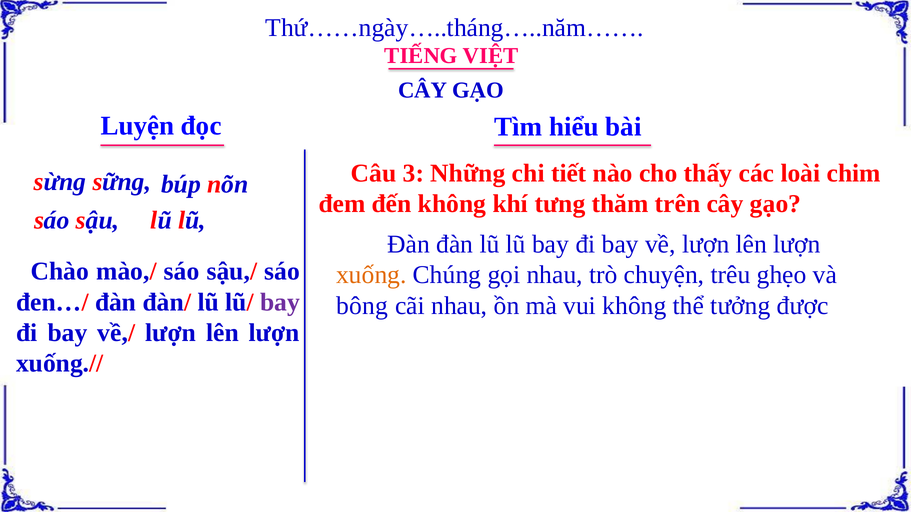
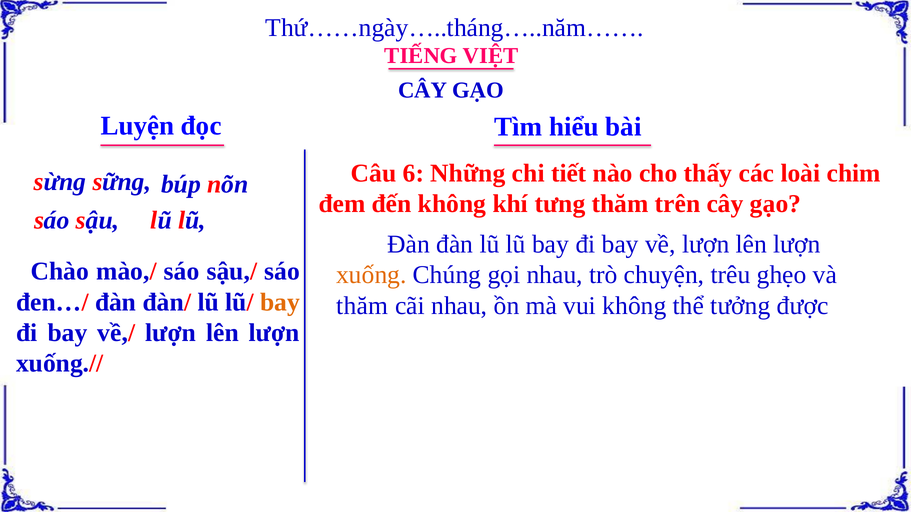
3: 3 -> 6
bay at (280, 302) colour: purple -> orange
bông at (362, 306): bông -> thăm
